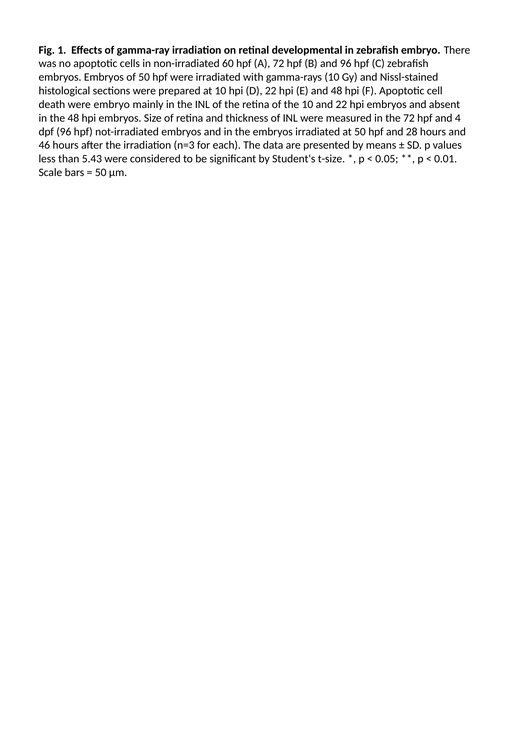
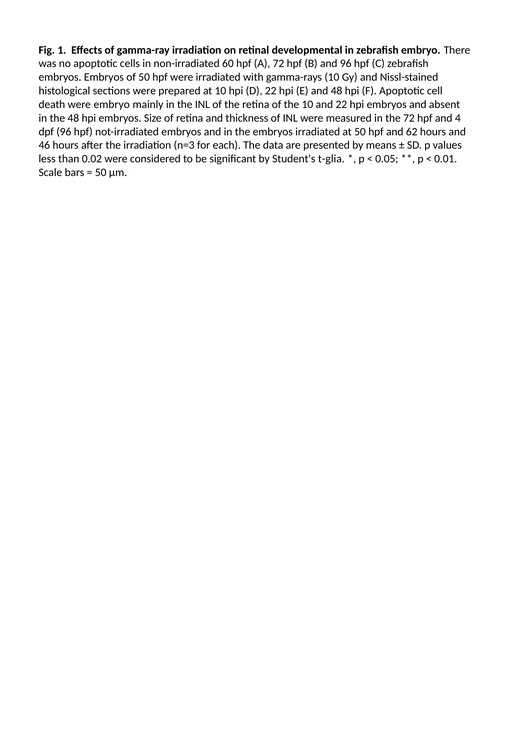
28: 28 -> 62
5.43: 5.43 -> 0.02
t-size: t-size -> t-glia
